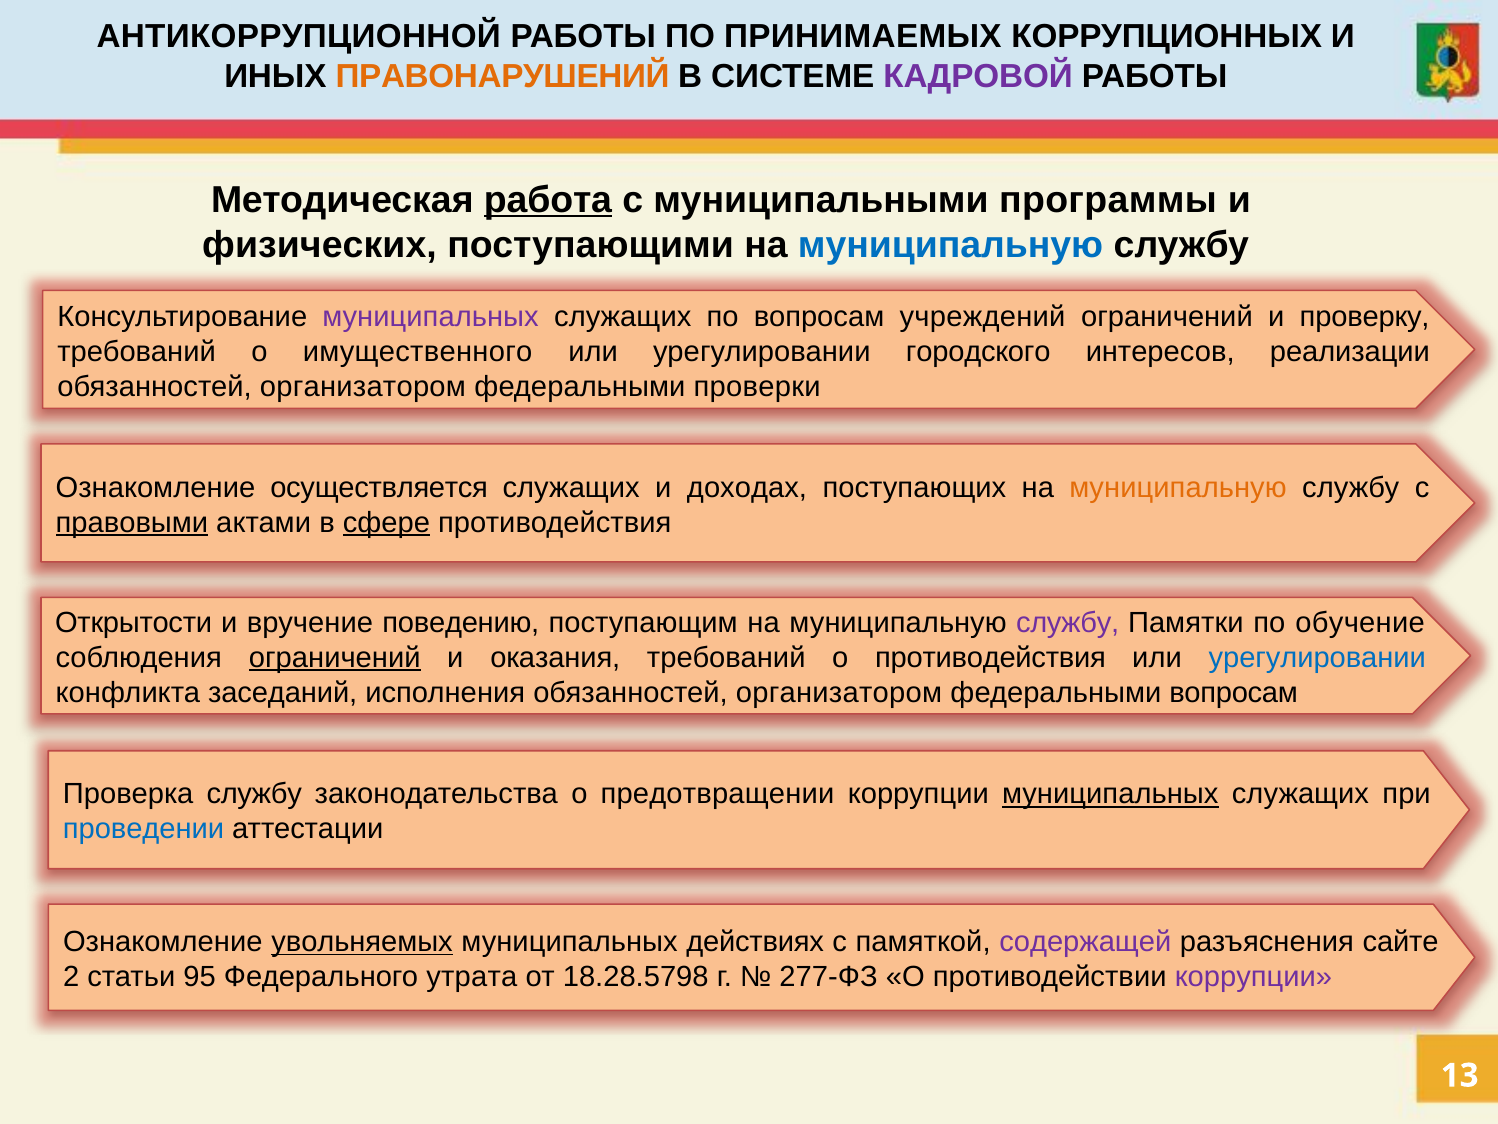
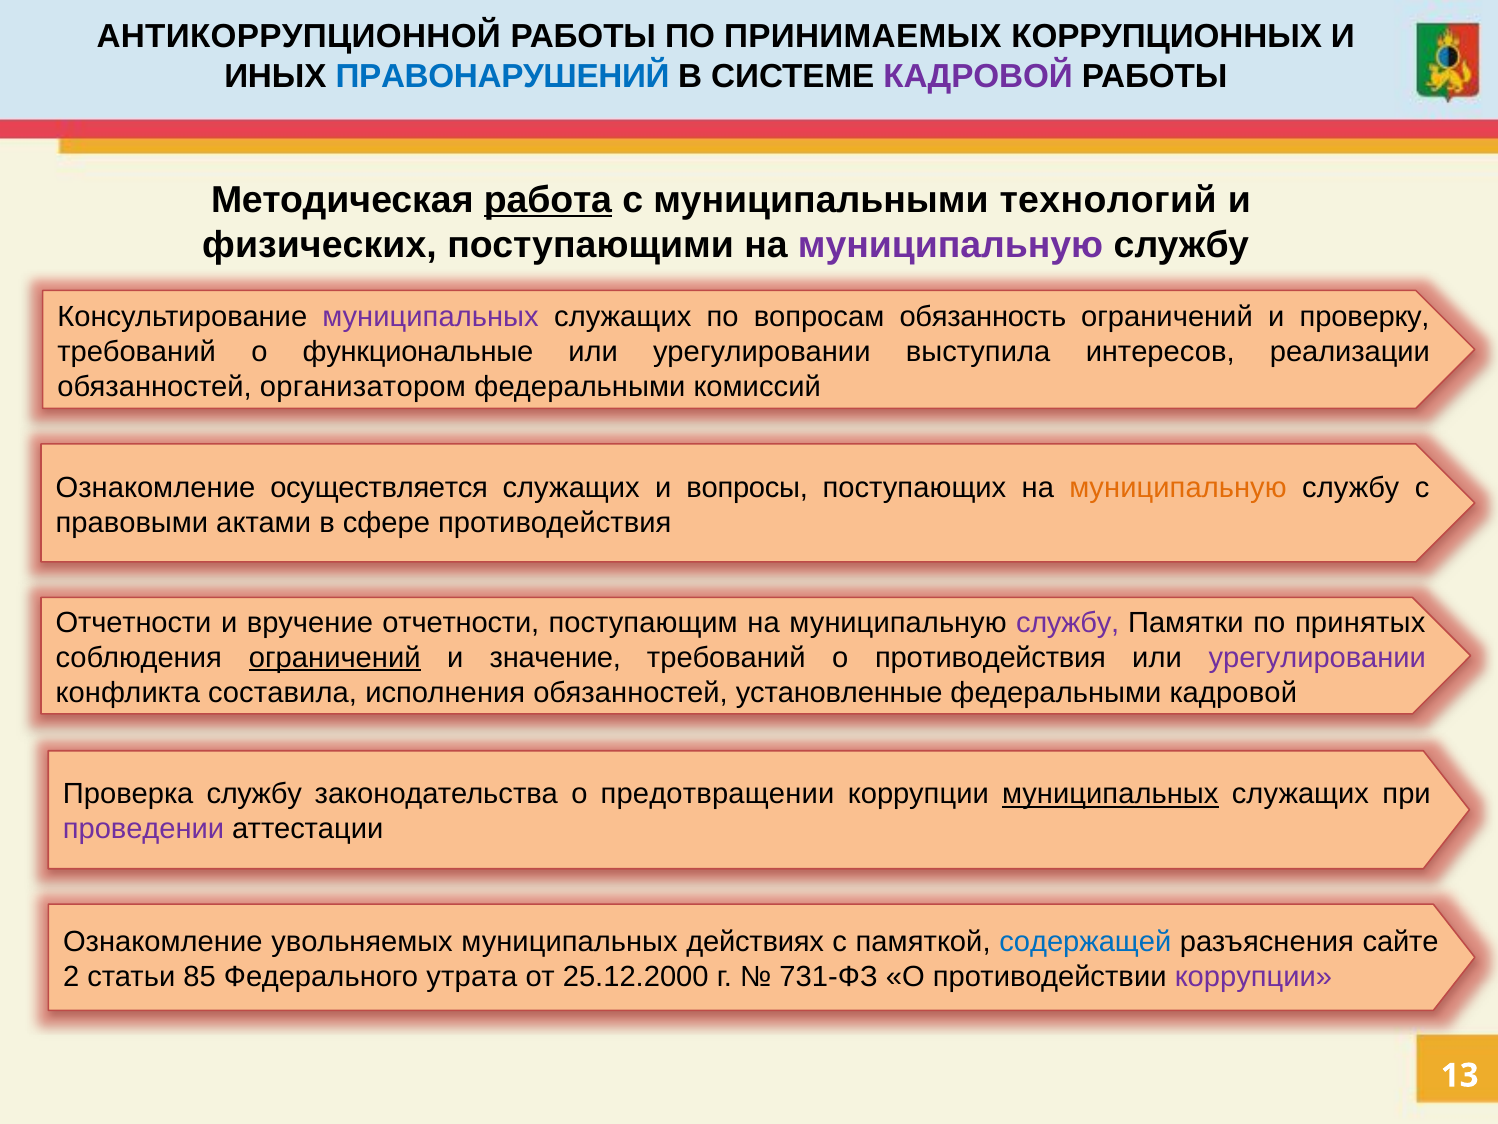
ПРАВОНАРУШЕНИЙ colour: orange -> blue
программы: программы -> технологий
муниципальную at (951, 245) colour: blue -> purple
учреждений: учреждений -> обязанность
имущественного: имущественного -> функциональные
городского: городского -> выступила
проверки: проверки -> комиссий
доходах: доходах -> вопросы
правовыми underline: present -> none
сфере underline: present -> none
Открытости at (134, 622): Открытости -> Отчетности
вручение поведению: поведению -> отчетности
обучение: обучение -> принятых
оказания: оказания -> значение
урегулировании at (1317, 657) colour: blue -> purple
заседаний: заседаний -> составила
исполнения обязанностей организатором: организатором -> установленные
федеральными вопросам: вопросам -> кадровой
проведении colour: blue -> purple
увольняемых underline: present -> none
содержащей colour: purple -> blue
95: 95 -> 85
18.28.5798: 18.28.5798 -> 25.12.2000
277-ФЗ: 277-ФЗ -> 731-ФЗ
